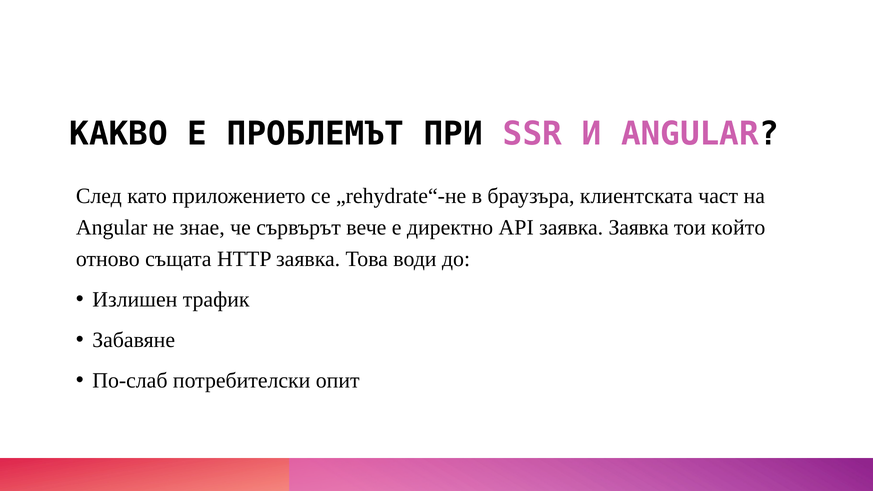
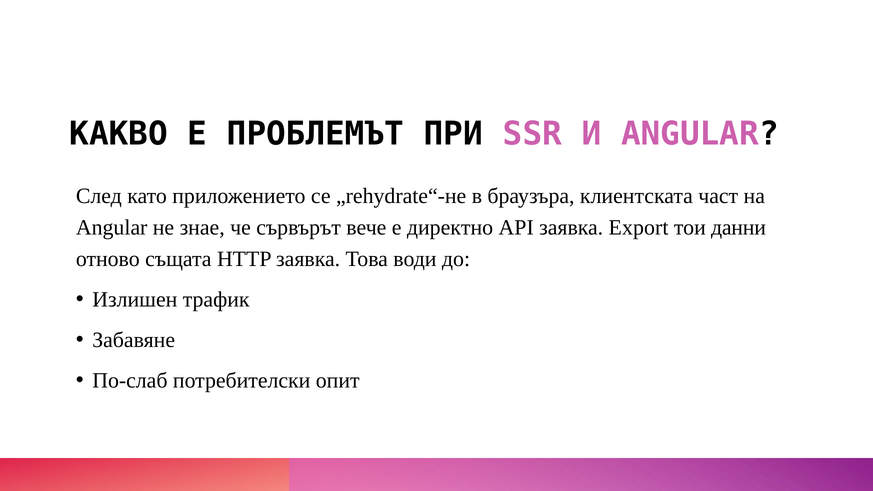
заявка Заявка: Заявка -> Export
който: който -> данни
